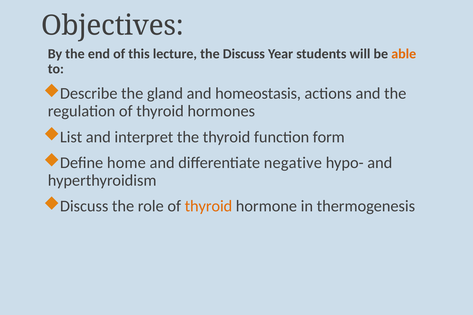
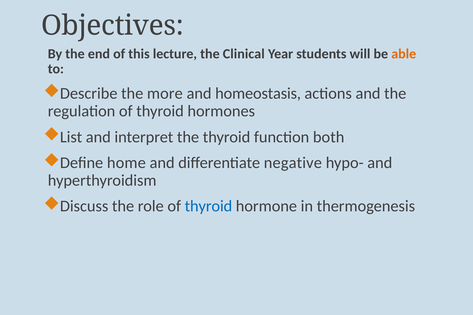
the Discuss: Discuss -> Clinical
gland: gland -> more
form: form -> both
thyroid at (208, 206) colour: orange -> blue
